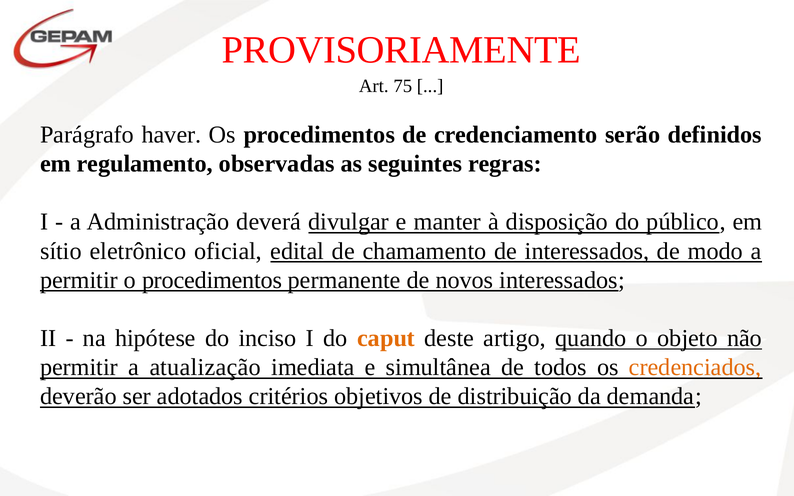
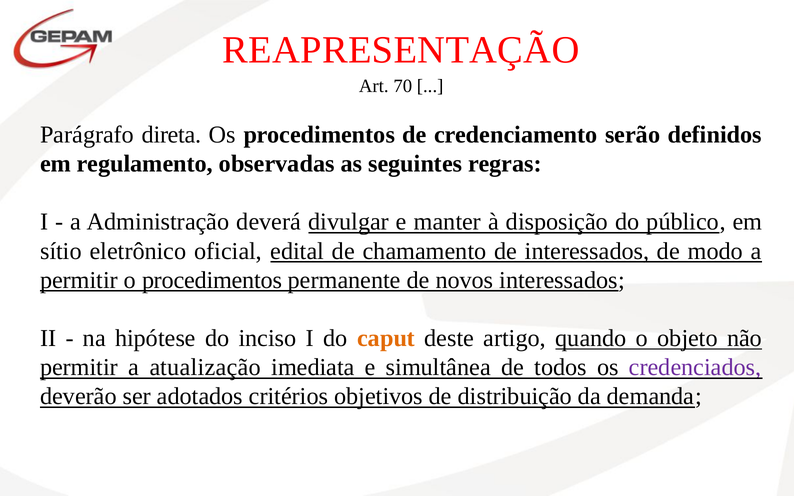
PROVISORIAMENTE: PROVISORIAMENTE -> REAPRESENTAÇÃO
75: 75 -> 70
haver: haver -> direta
credenciados colour: orange -> purple
